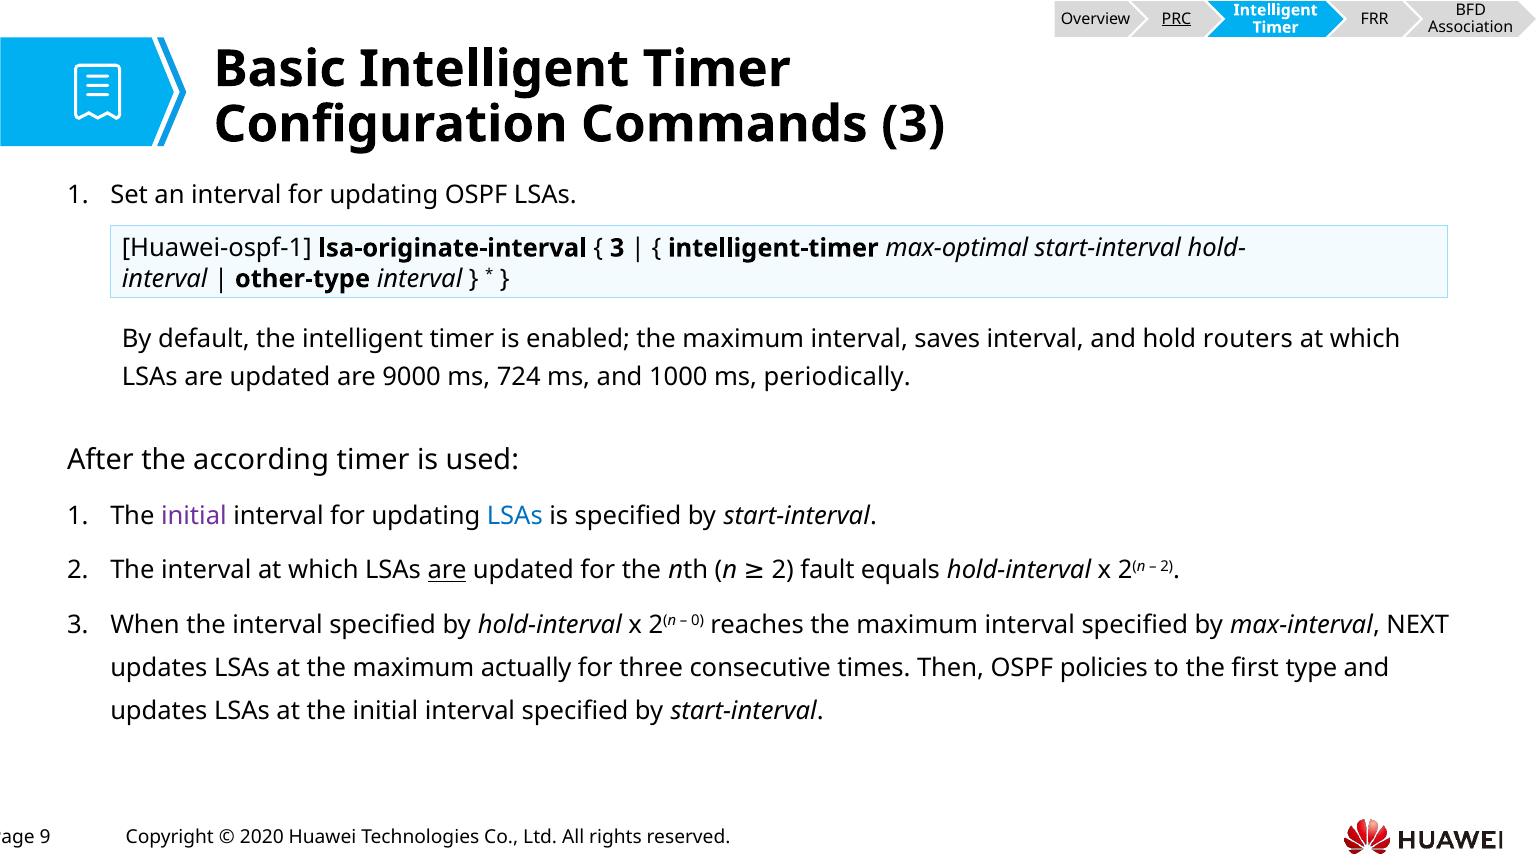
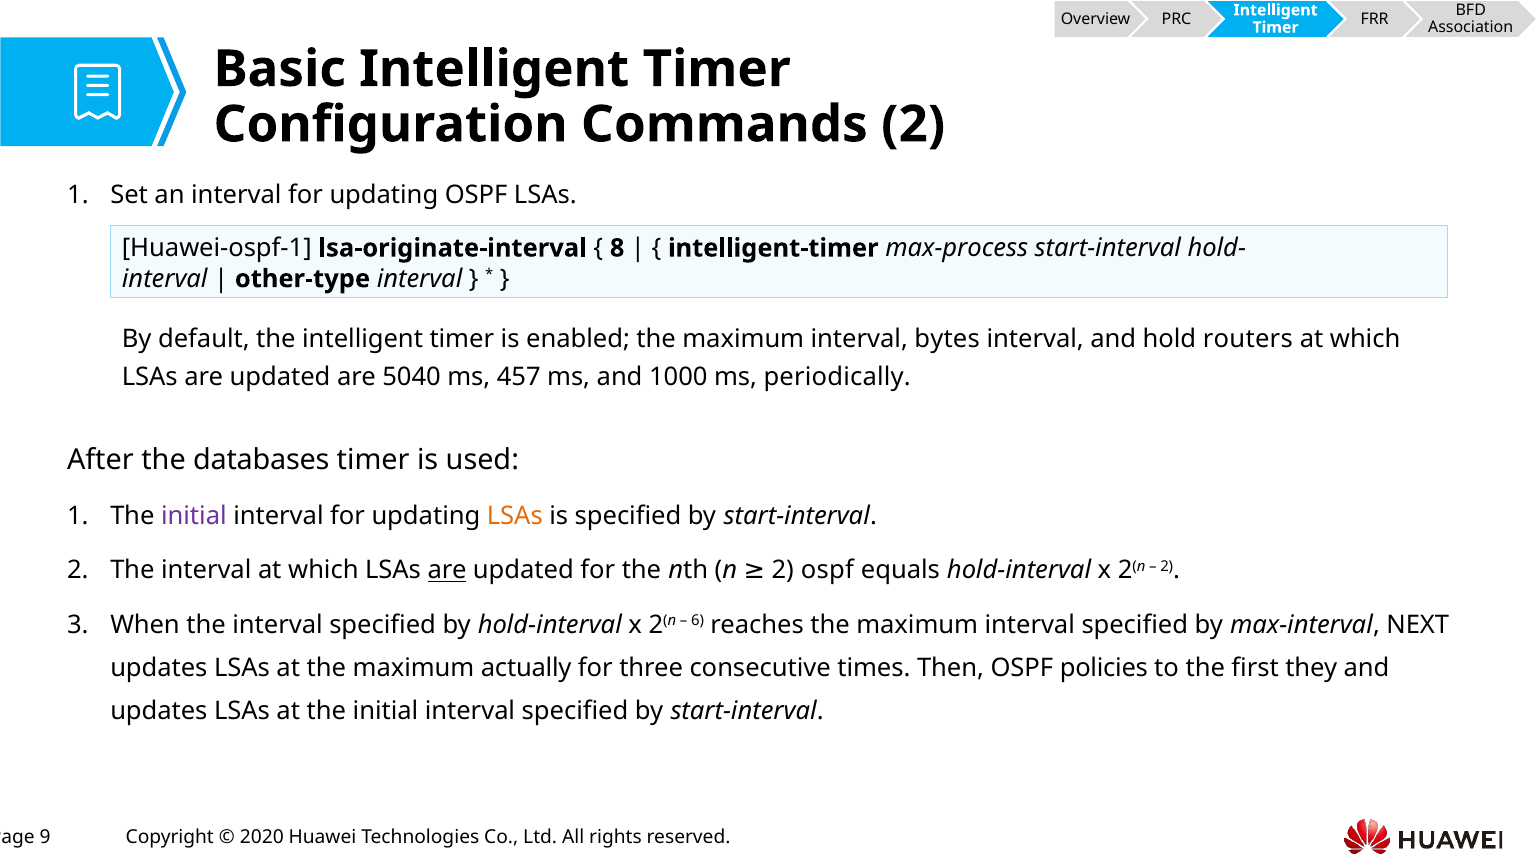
PRC underline: present -> none
Commands 3: 3 -> 2
3 at (617, 248): 3 -> 8
max-optimal: max-optimal -> max-process
saves: saves -> bytes
9000: 9000 -> 5040
724: 724 -> 457
according: according -> databases
LSAs at (515, 516) colour: blue -> orange
2 fault: fault -> ospf
0: 0 -> 6
type: type -> they
